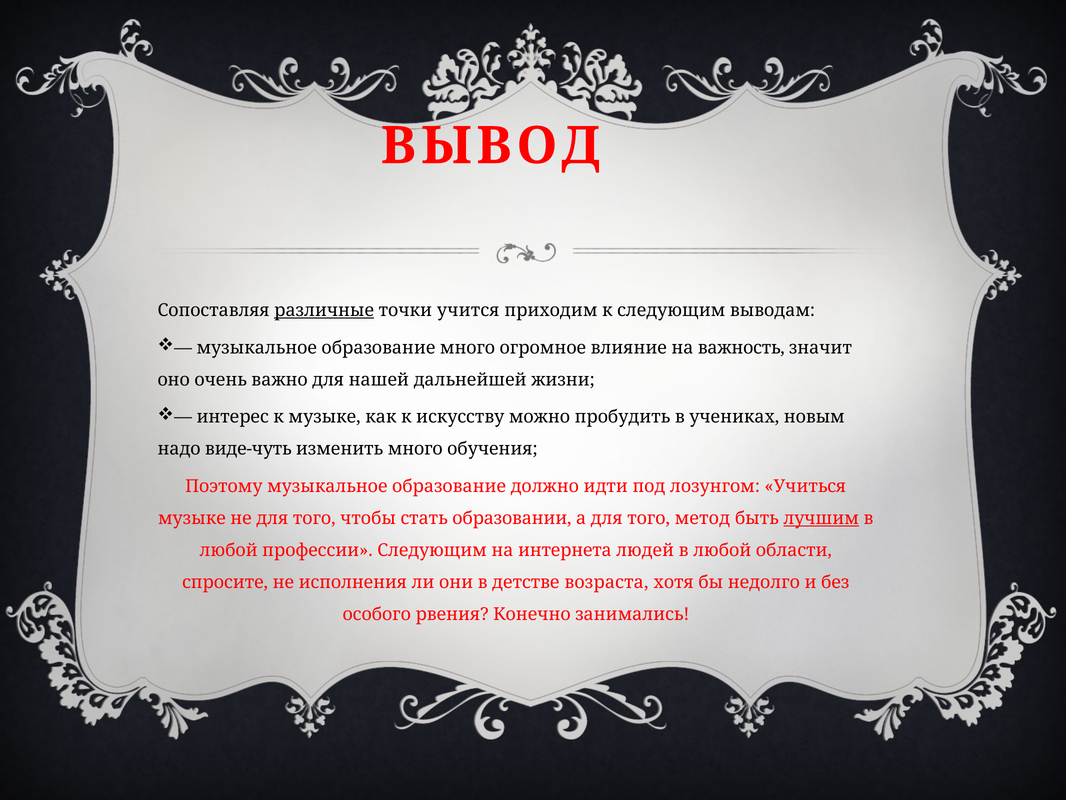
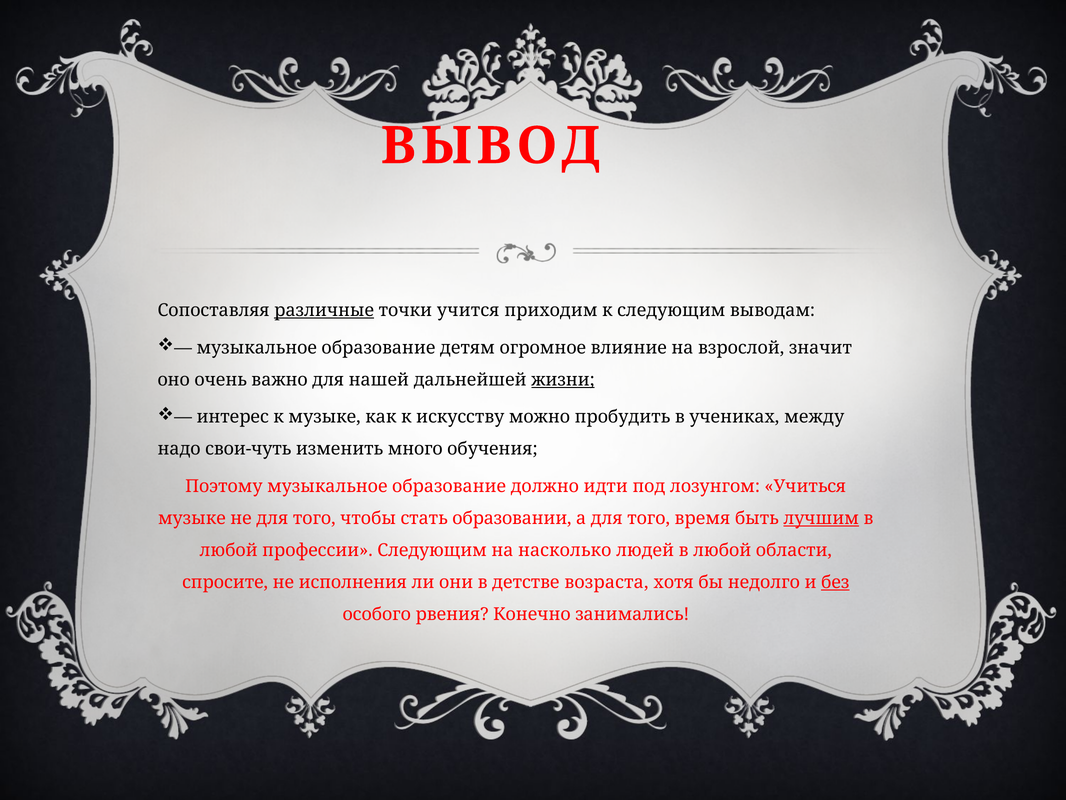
образование много: много -> детям
важность: важность -> взрослой
жизни underline: none -> present
новым: новым -> между
виде-чуть: виде-чуть -> свои-чуть
метод: метод -> время
интернета: интернета -> насколько
без underline: none -> present
